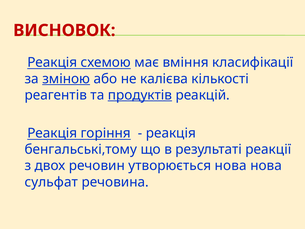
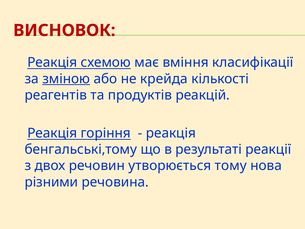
калієва: калієва -> крейда
продуктів underline: present -> none
утворюється нова: нова -> тому
сульфат: сульфат -> різними
